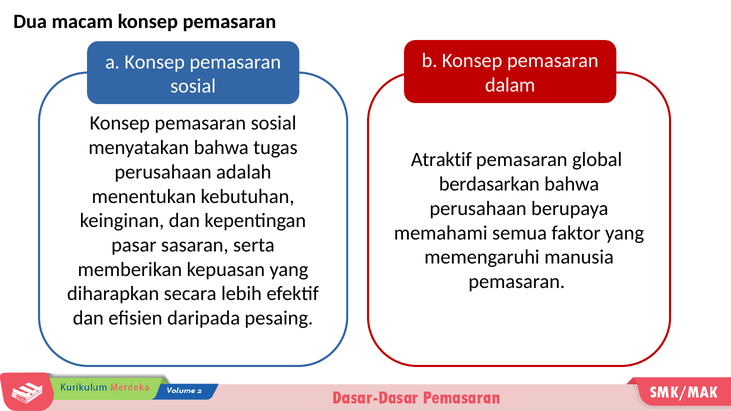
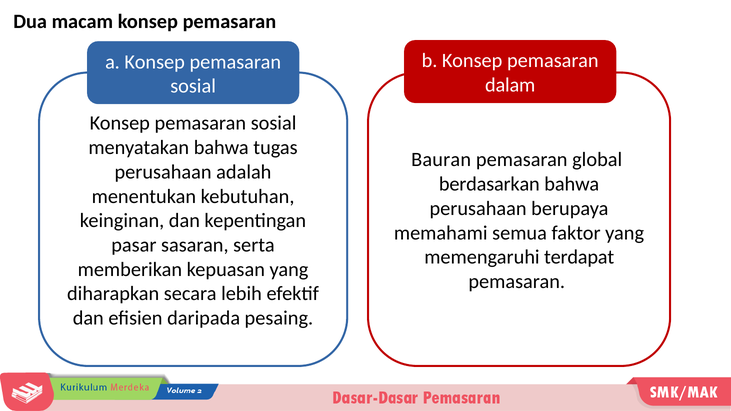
Atraktif: Atraktif -> Bauran
manusia: manusia -> terdapat
